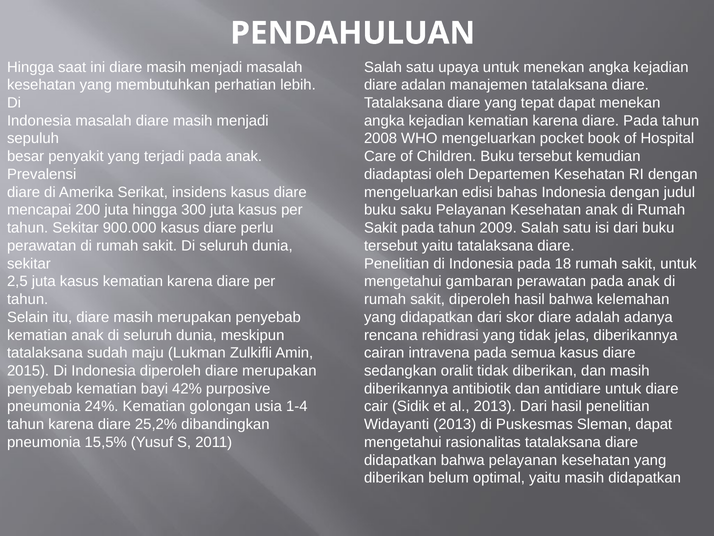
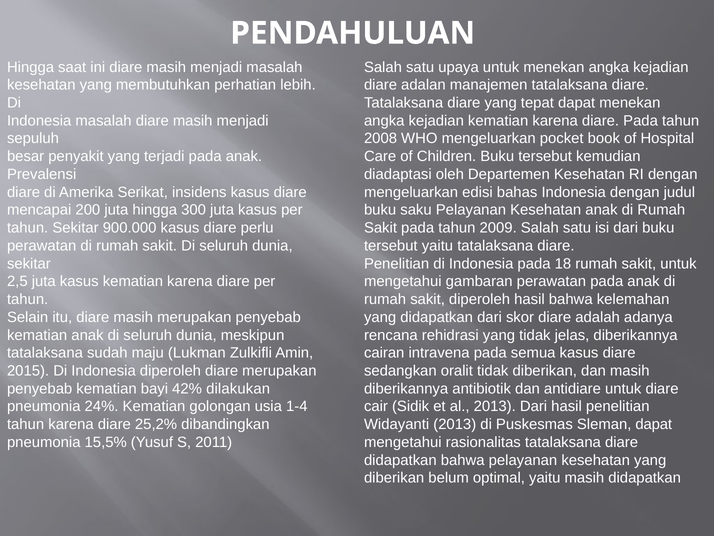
purposive: purposive -> dilakukan
